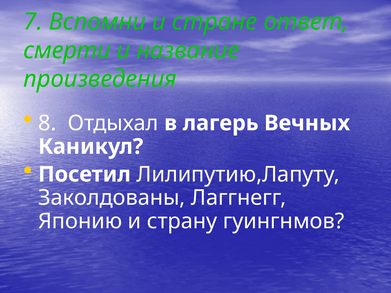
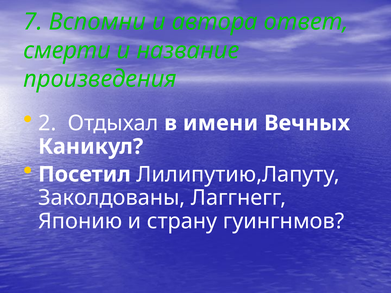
стране: стране -> автора
8: 8 -> 2
лагерь: лагерь -> имени
